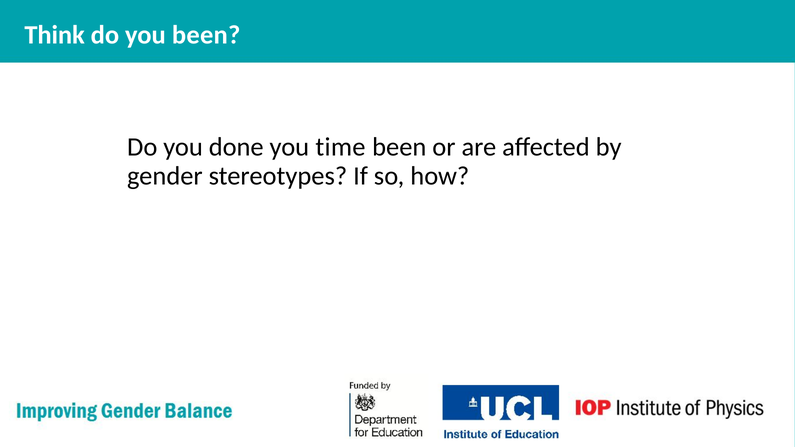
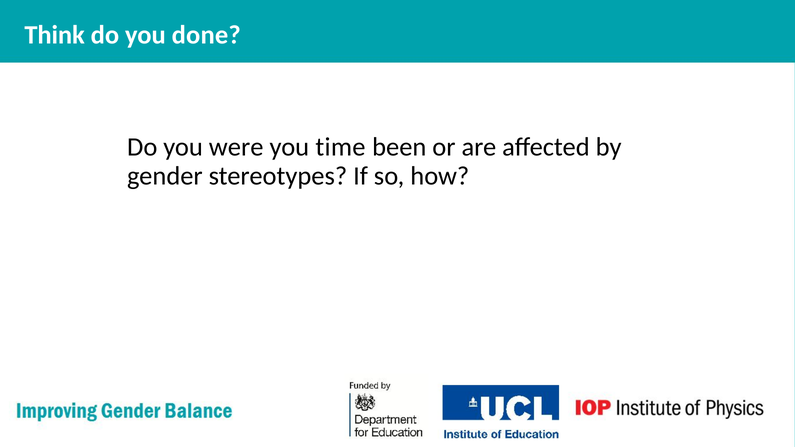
you been: been -> done
done: done -> were
